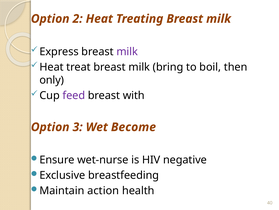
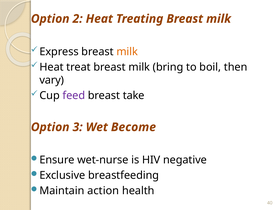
milk at (127, 51) colour: purple -> orange
only: only -> vary
with: with -> take
